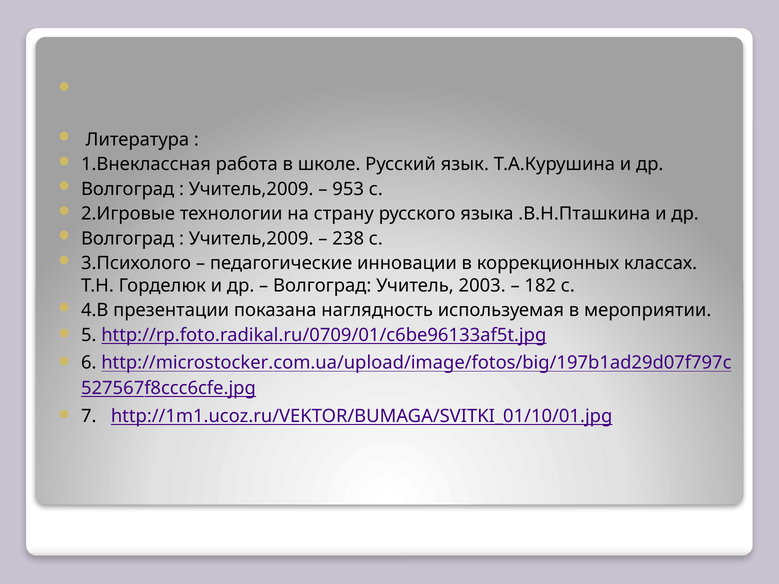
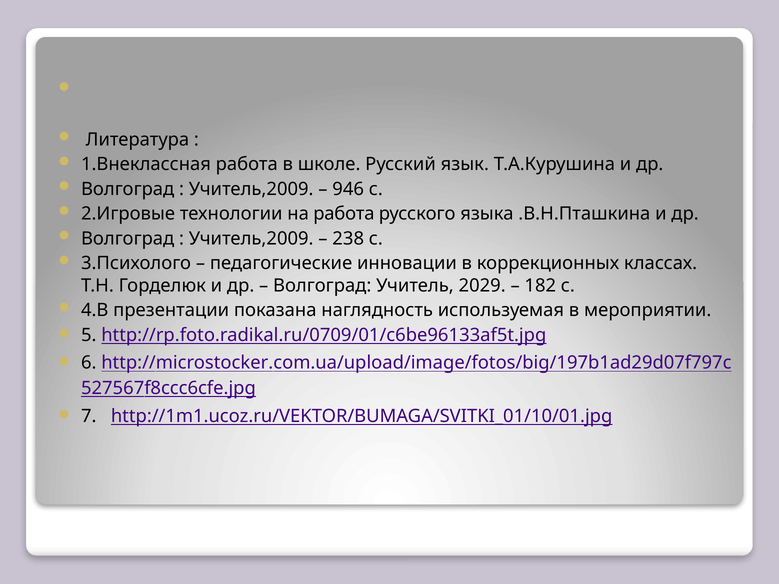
953: 953 -> 946
на страну: страну -> работа
2003: 2003 -> 2029
